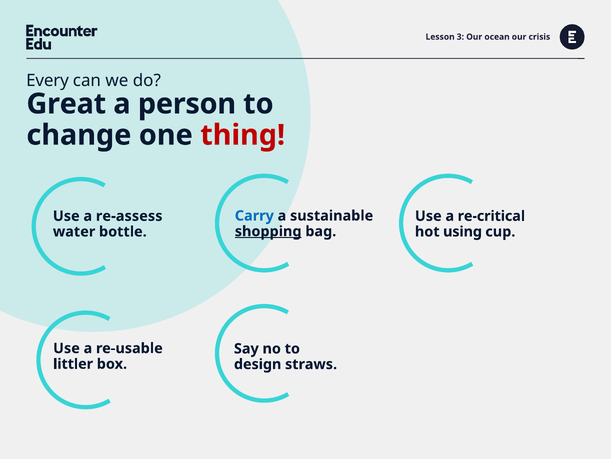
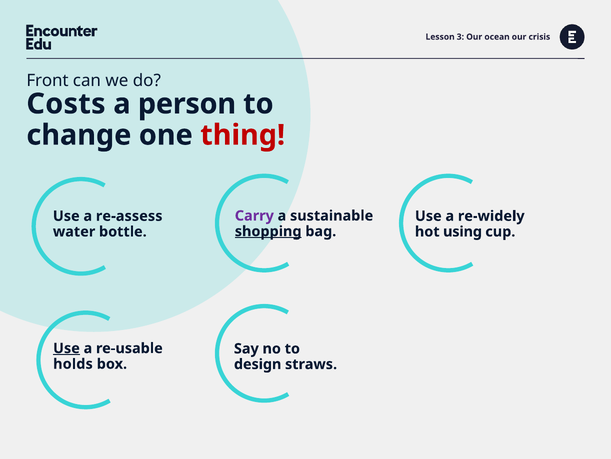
Every: Every -> Front
Great: Great -> Costs
Carry colour: blue -> purple
re-critical: re-critical -> re-widely
Use at (66, 348) underline: none -> present
littler: littler -> holds
